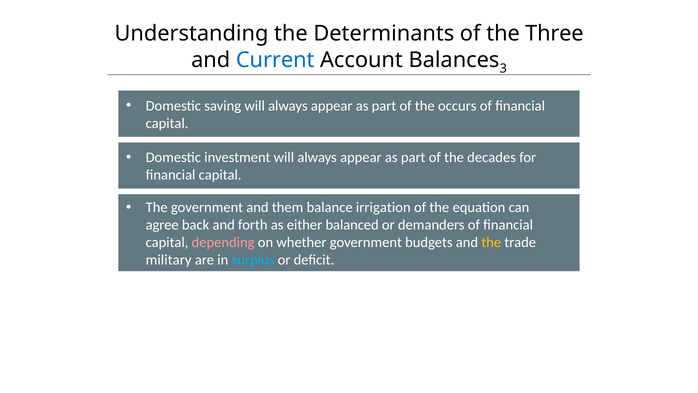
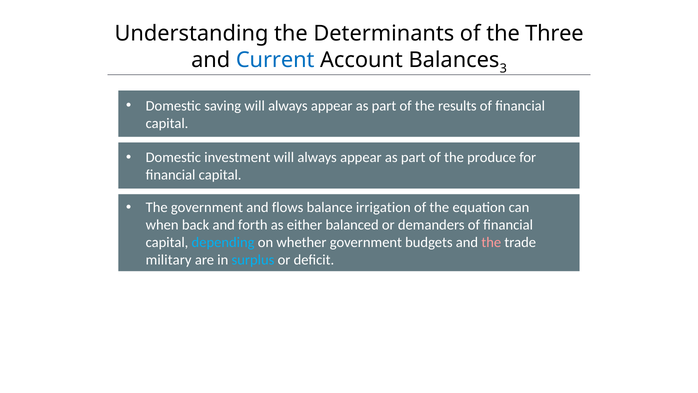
occurs: occurs -> results
decades: decades -> produce
them: them -> flows
agree: agree -> when
depending colour: pink -> light blue
the at (491, 242) colour: yellow -> pink
